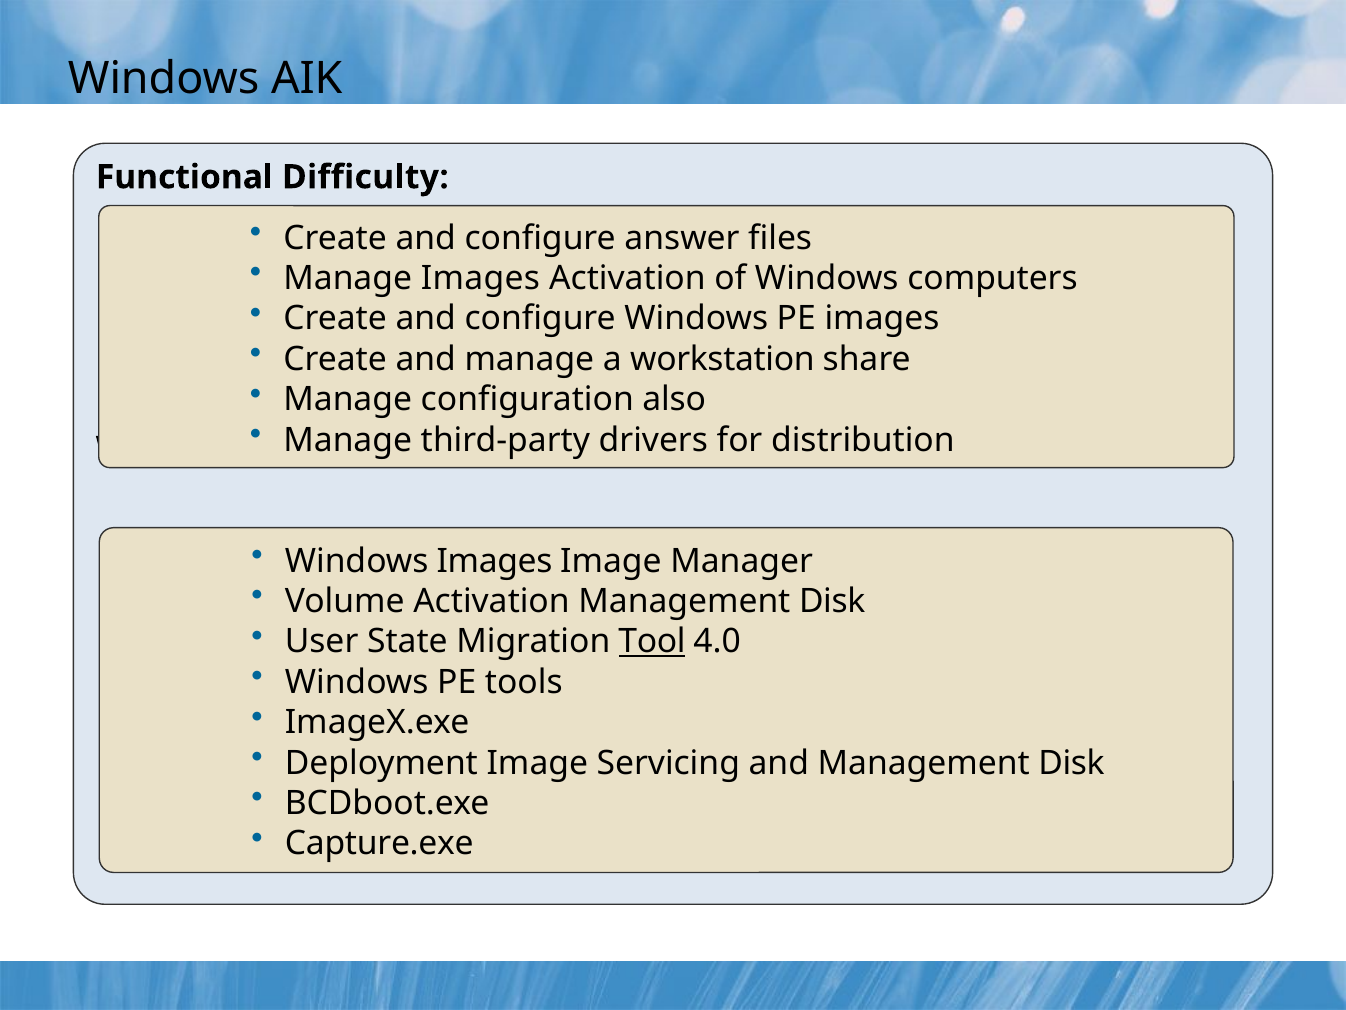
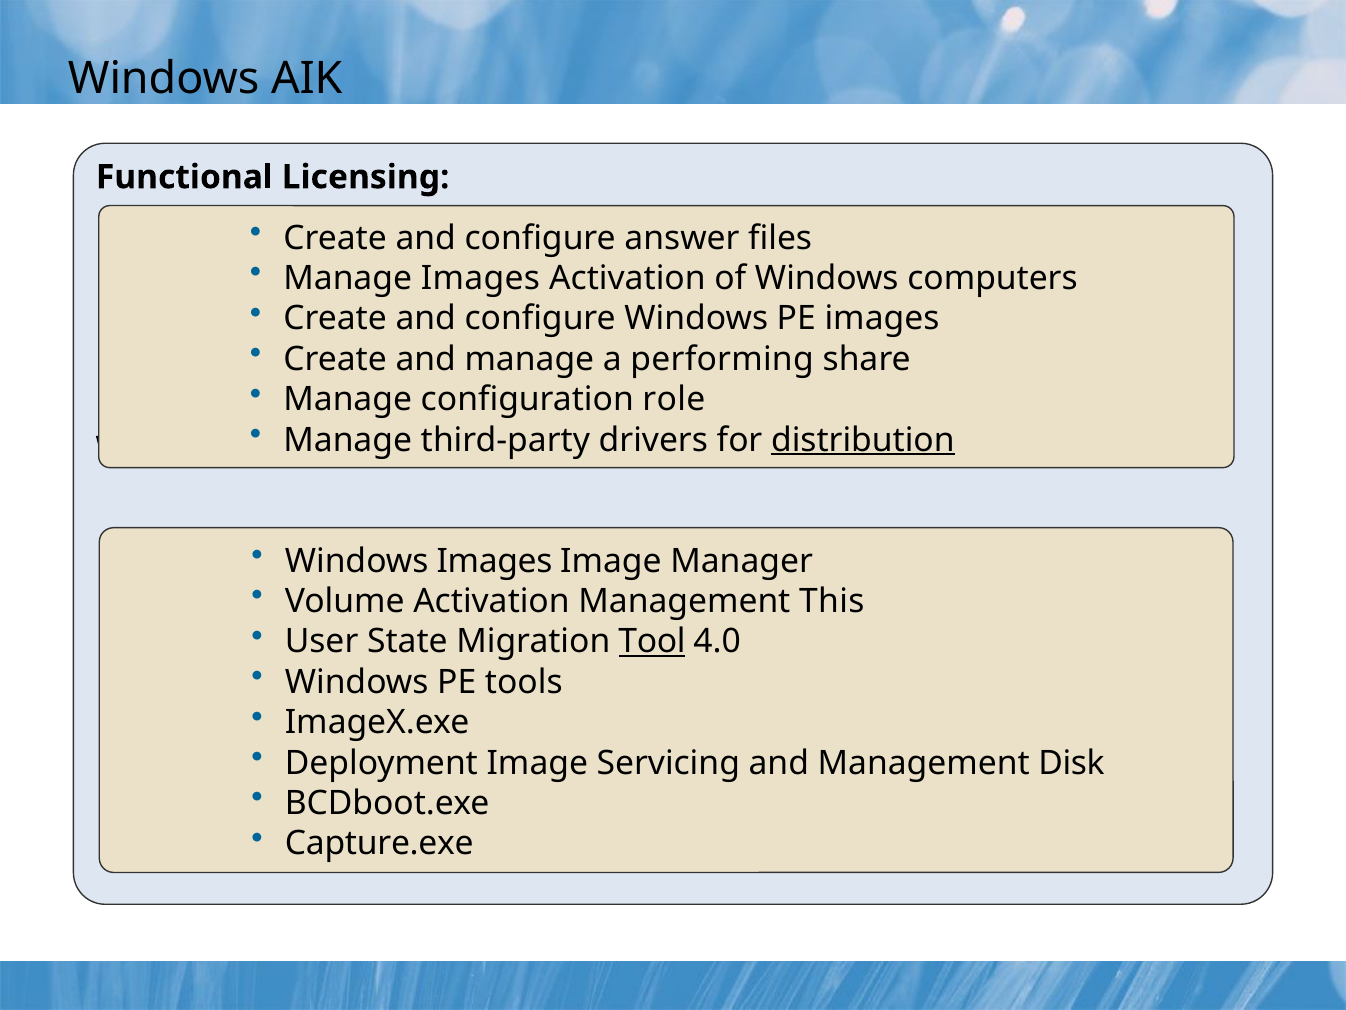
Difficulty: Difficulty -> Licensing
workstation: workstation -> performing
also: also -> role
distribution underline: none -> present
Activation Management Disk: Disk -> This
